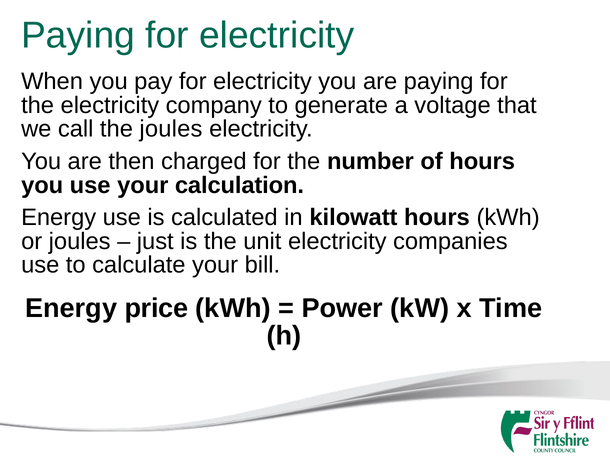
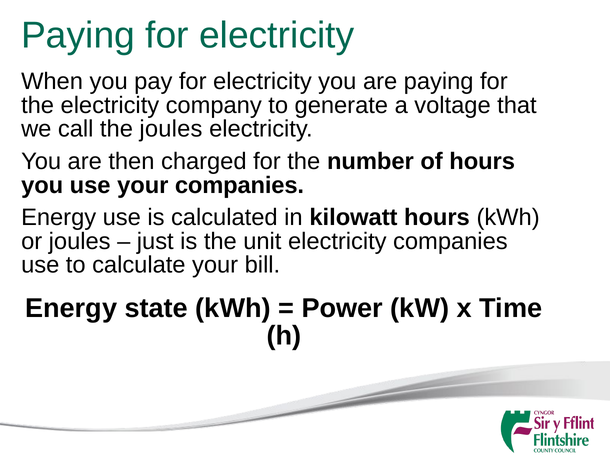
your calculation: calculation -> companies
price: price -> state
